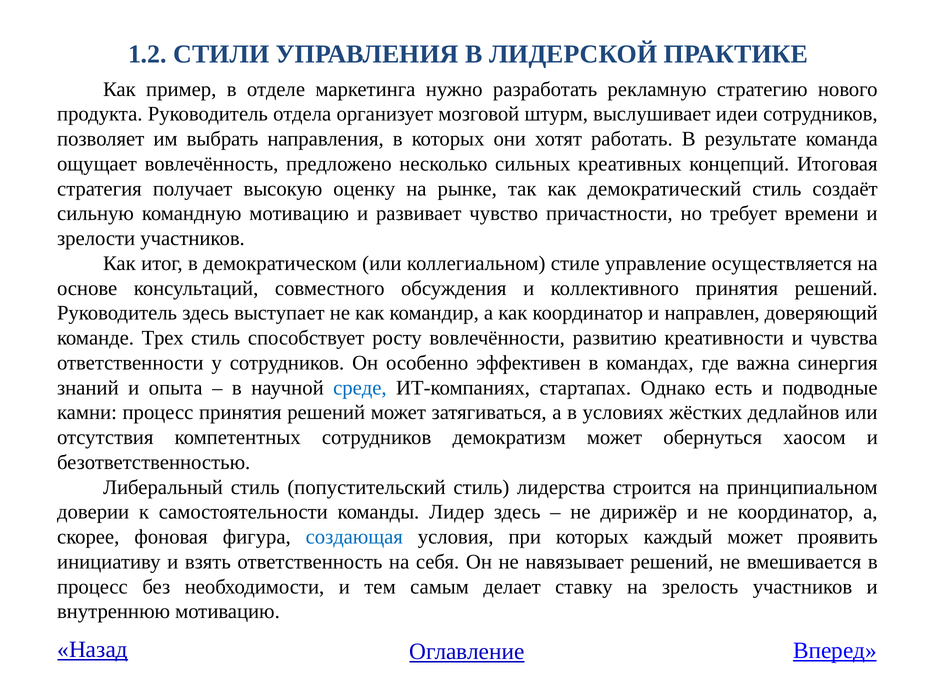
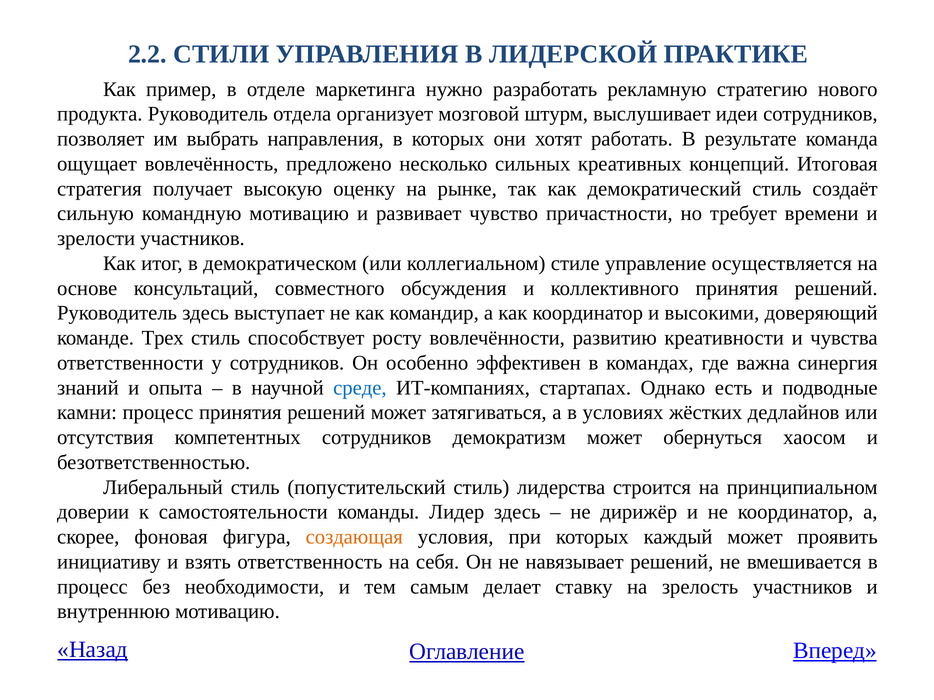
1.2: 1.2 -> 2.2
направлен: направлен -> высокими
создающая colour: blue -> orange
